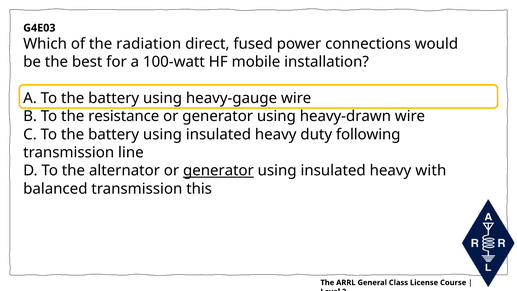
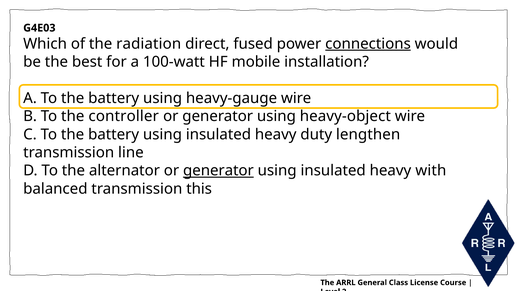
connections underline: none -> present
resistance: resistance -> controller
heavy-drawn: heavy-drawn -> heavy-object
following: following -> lengthen
